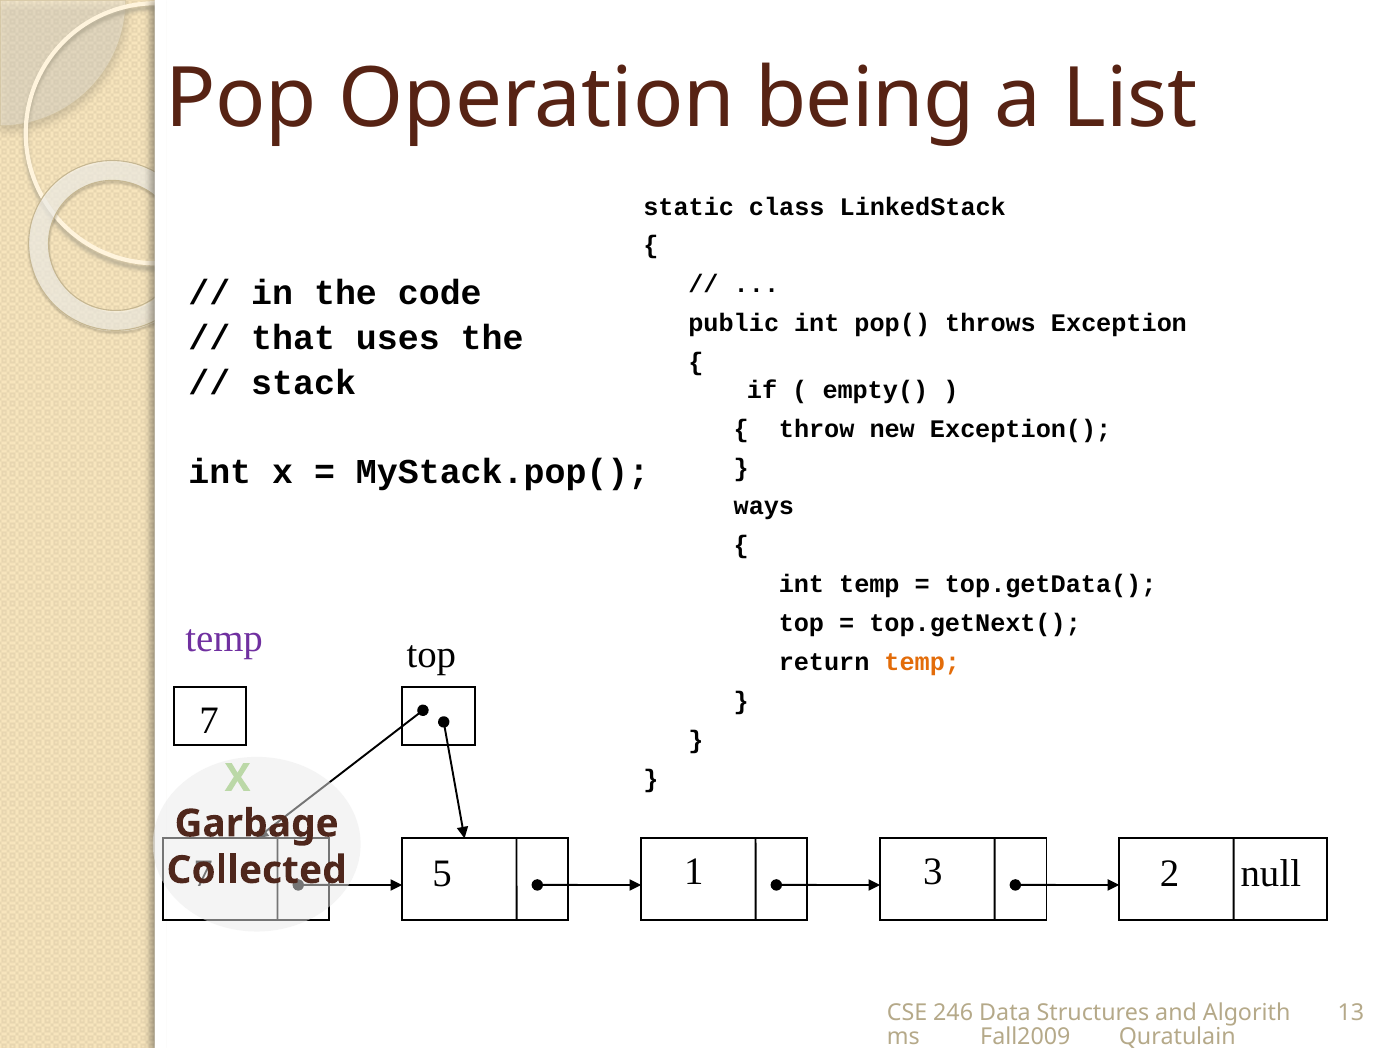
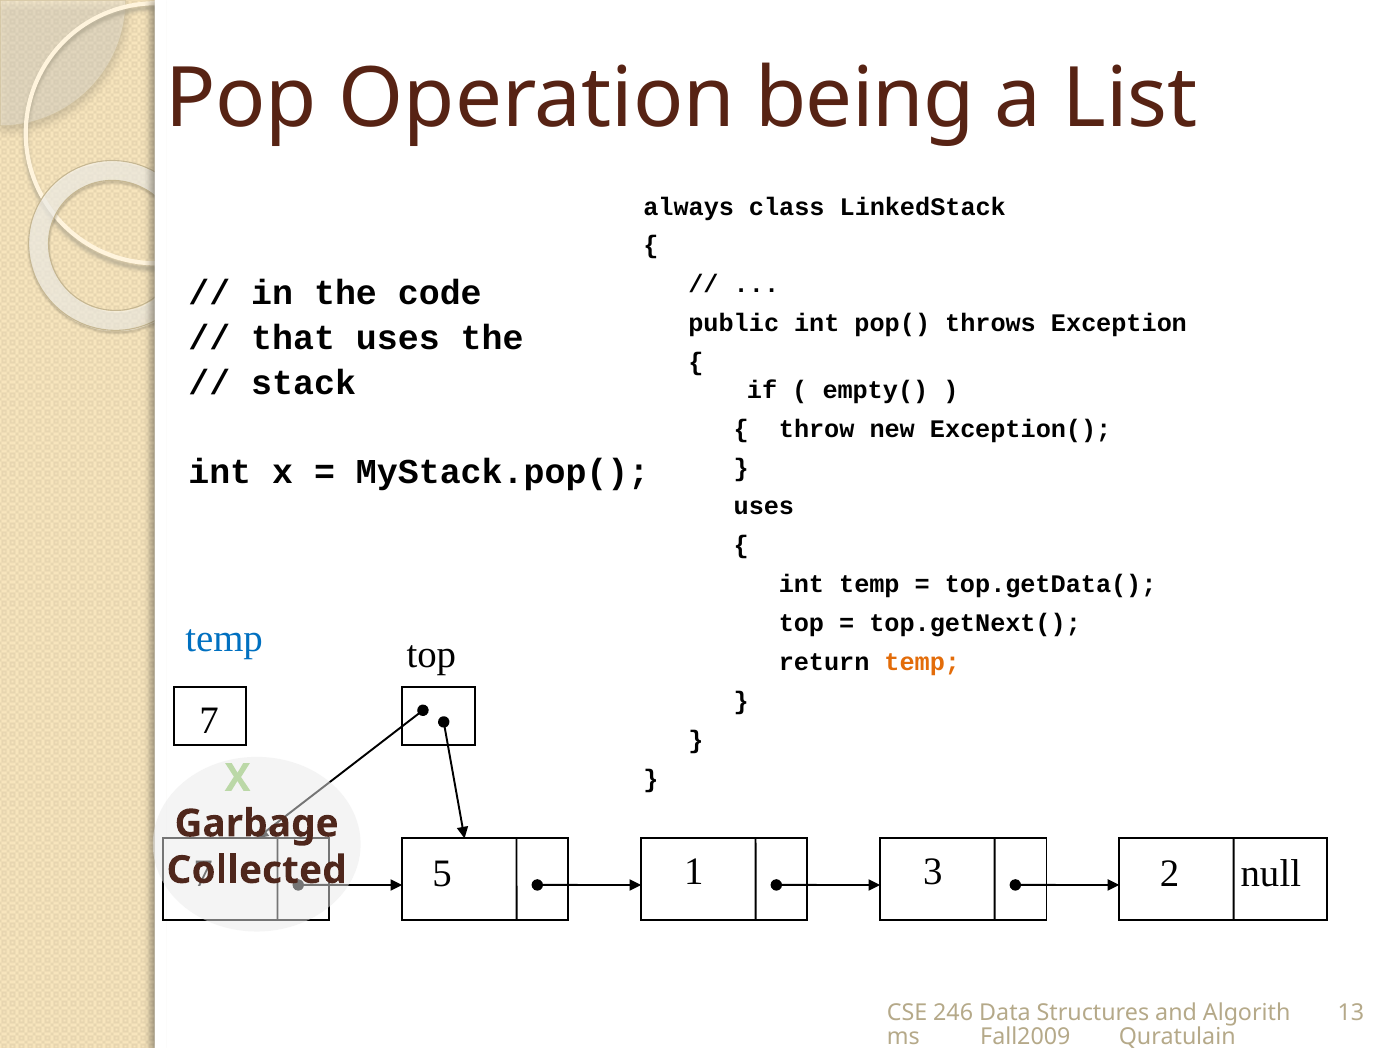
static: static -> always
ways at (764, 507): ways -> uses
temp at (224, 638) colour: purple -> blue
